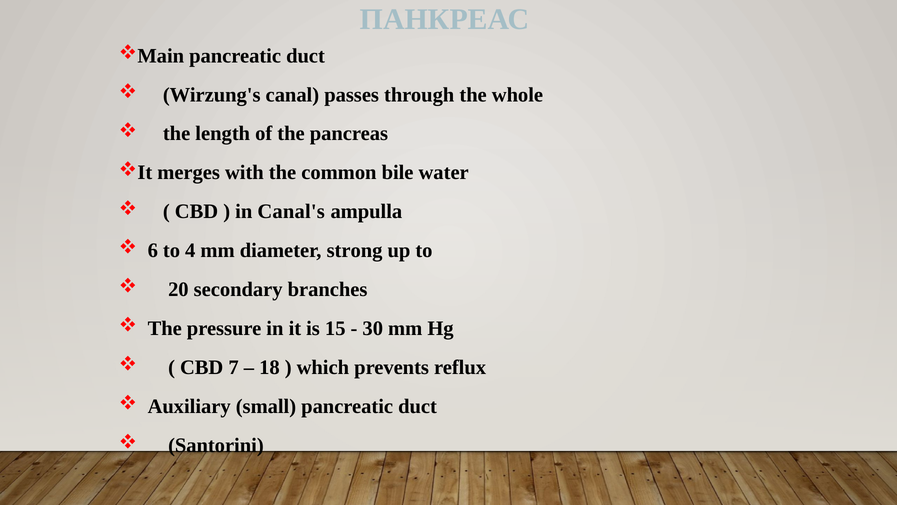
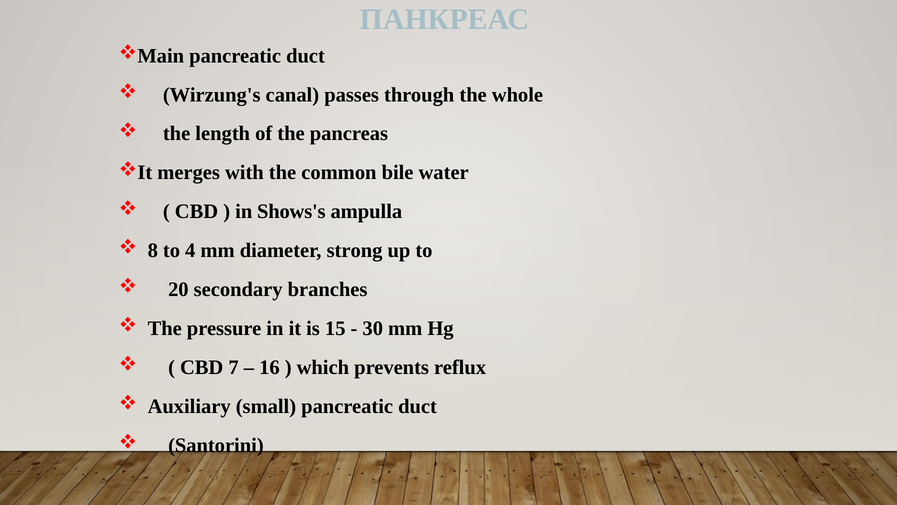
Canal's: Canal's -> Shows's
6: 6 -> 8
18: 18 -> 16
